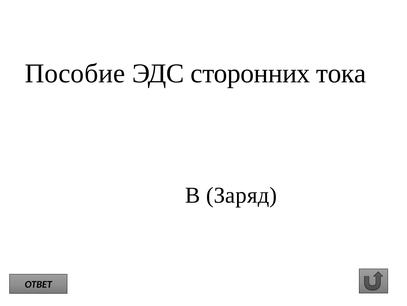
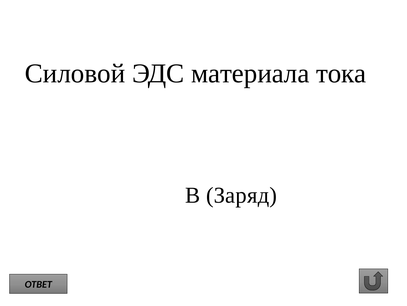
Пособие: Пособие -> Силовой
сторонних: сторонних -> материала
